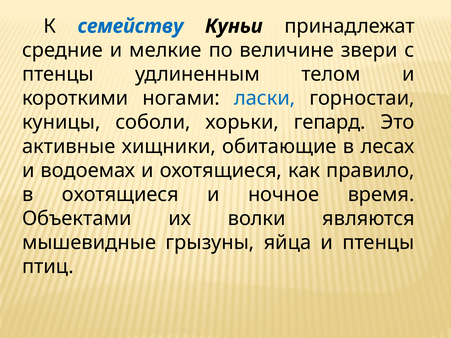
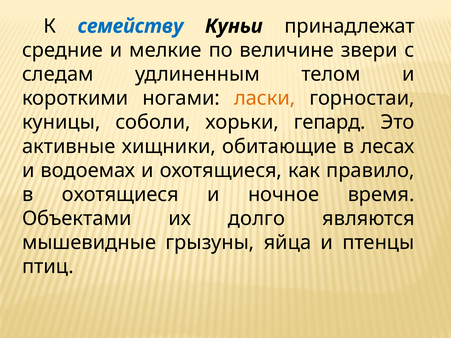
птенцы at (58, 74): птенцы -> следам
ласки colour: blue -> orange
волки: волки -> долго
